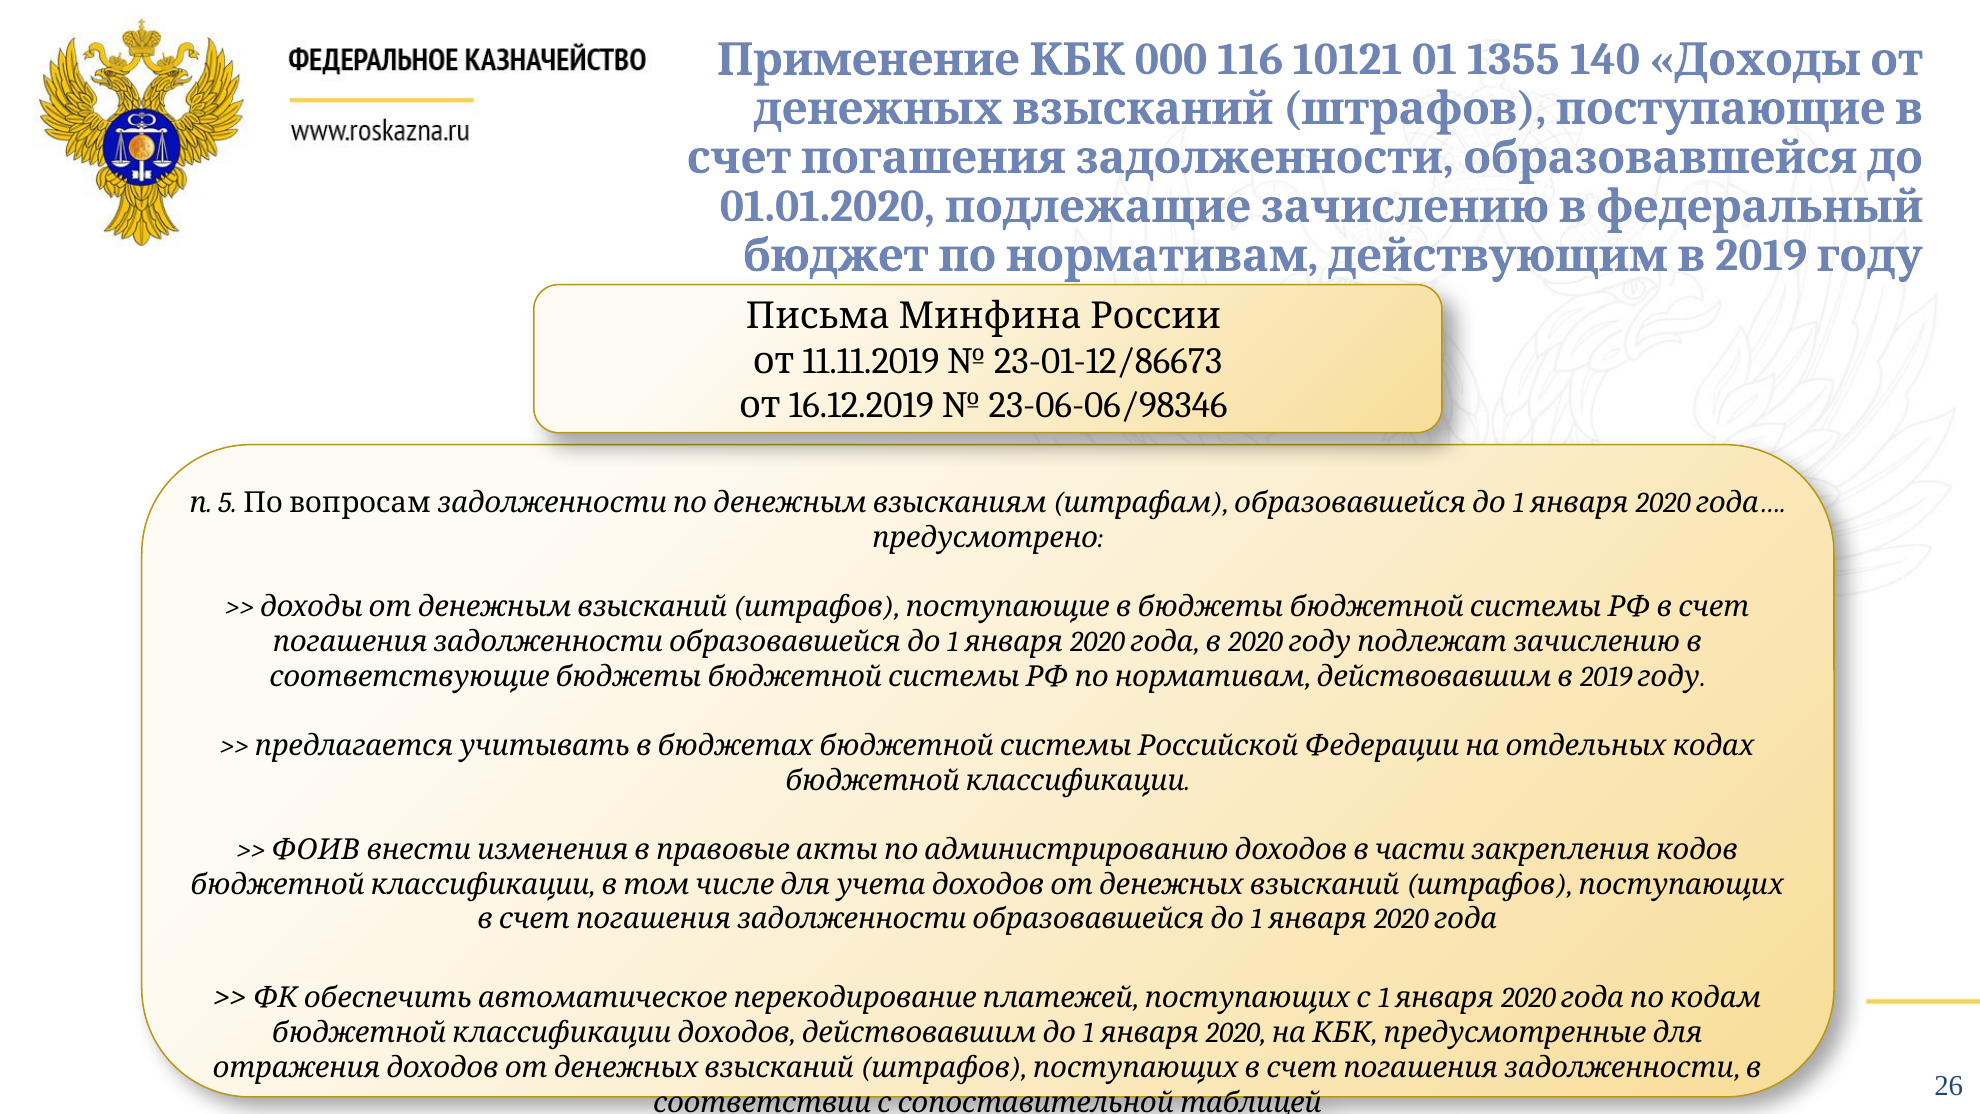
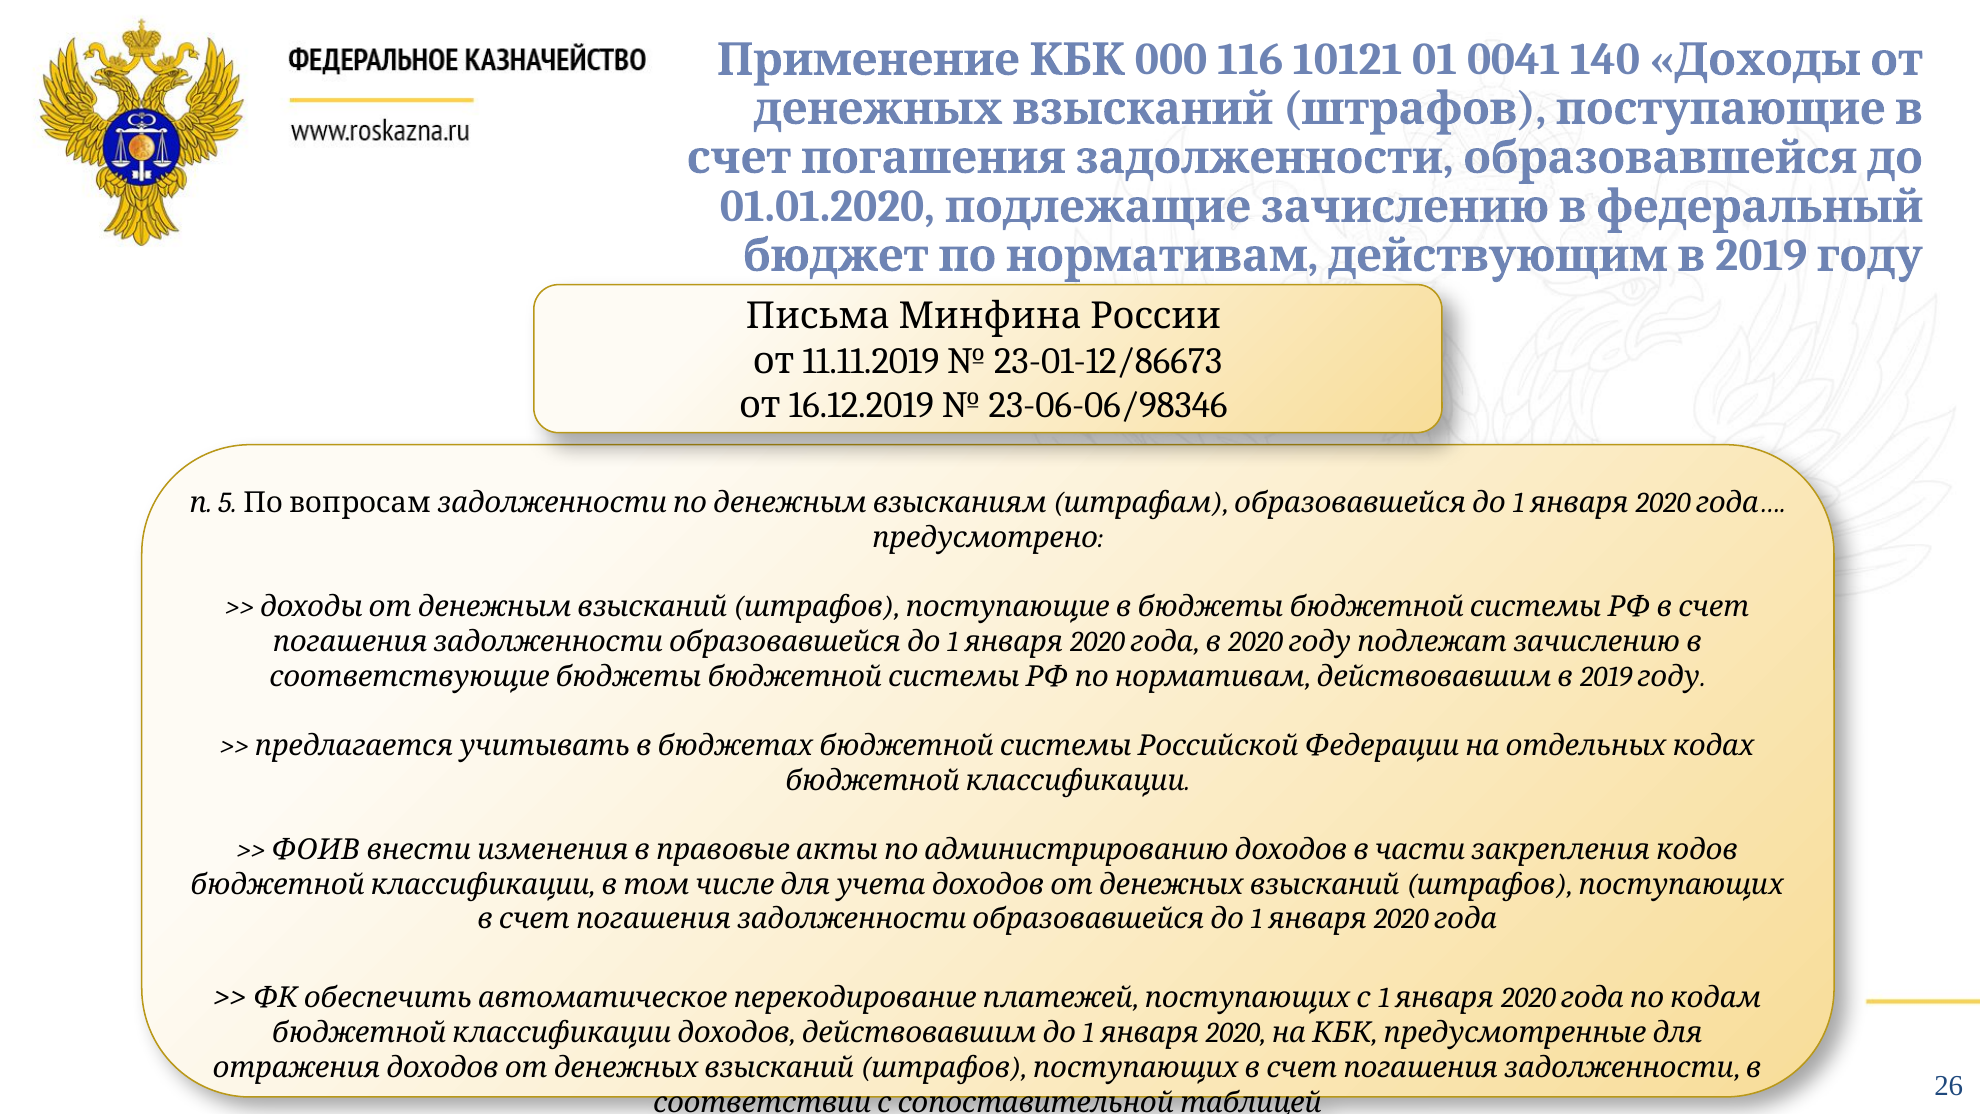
1355: 1355 -> 0041
